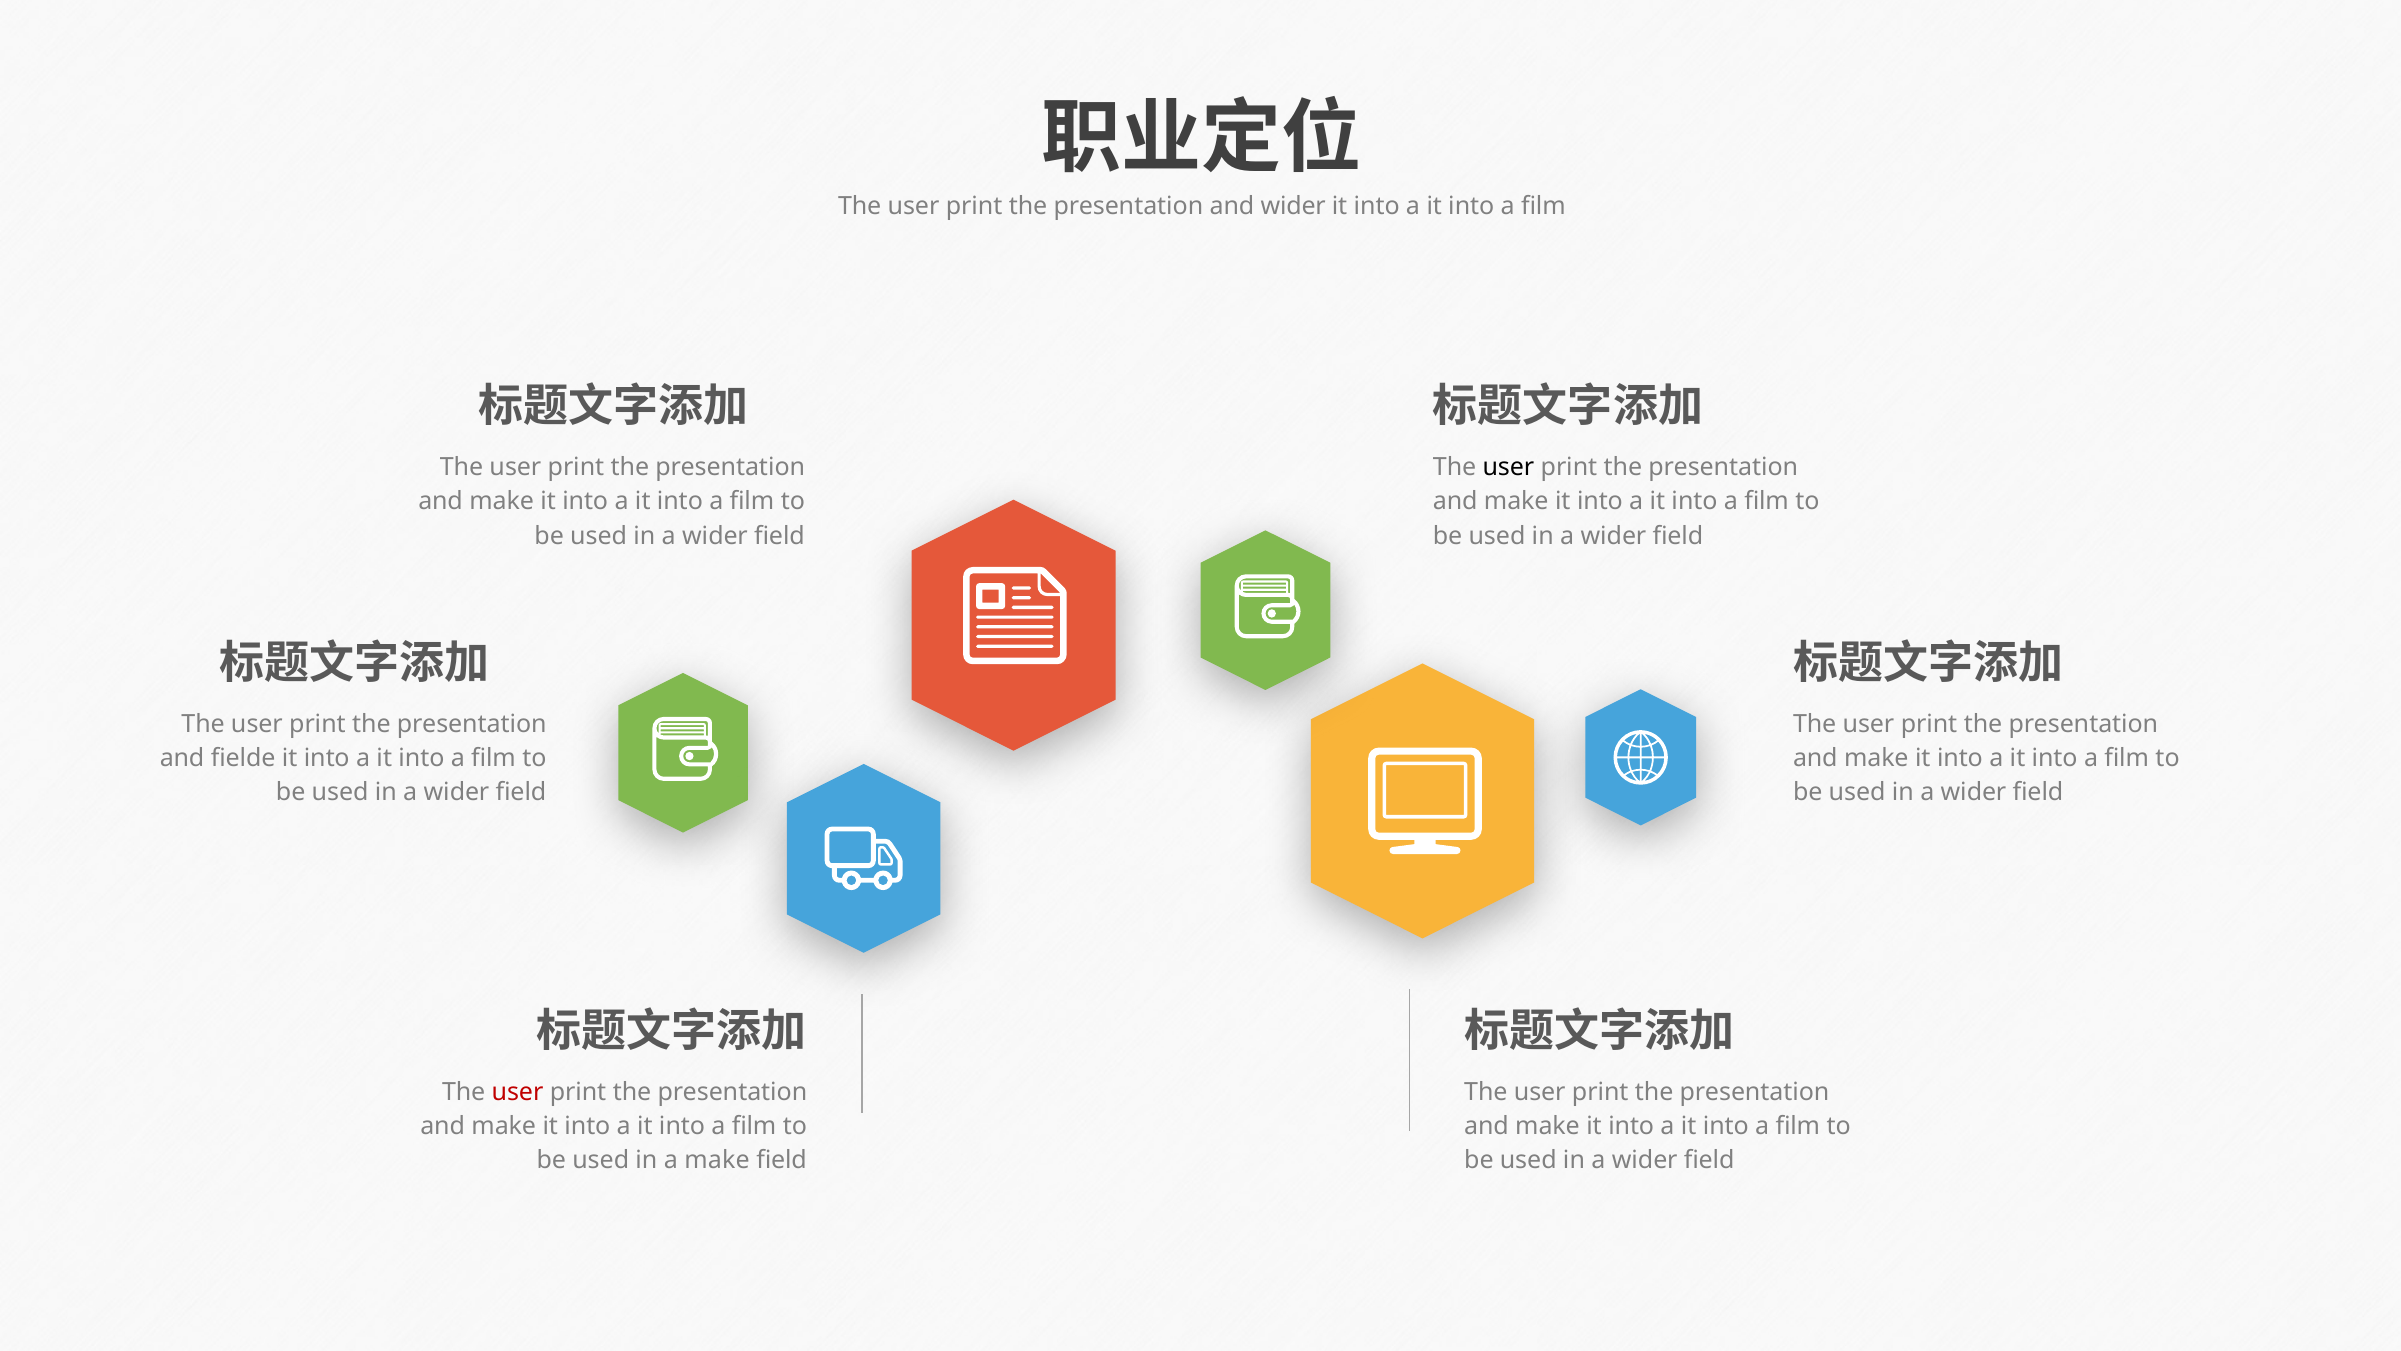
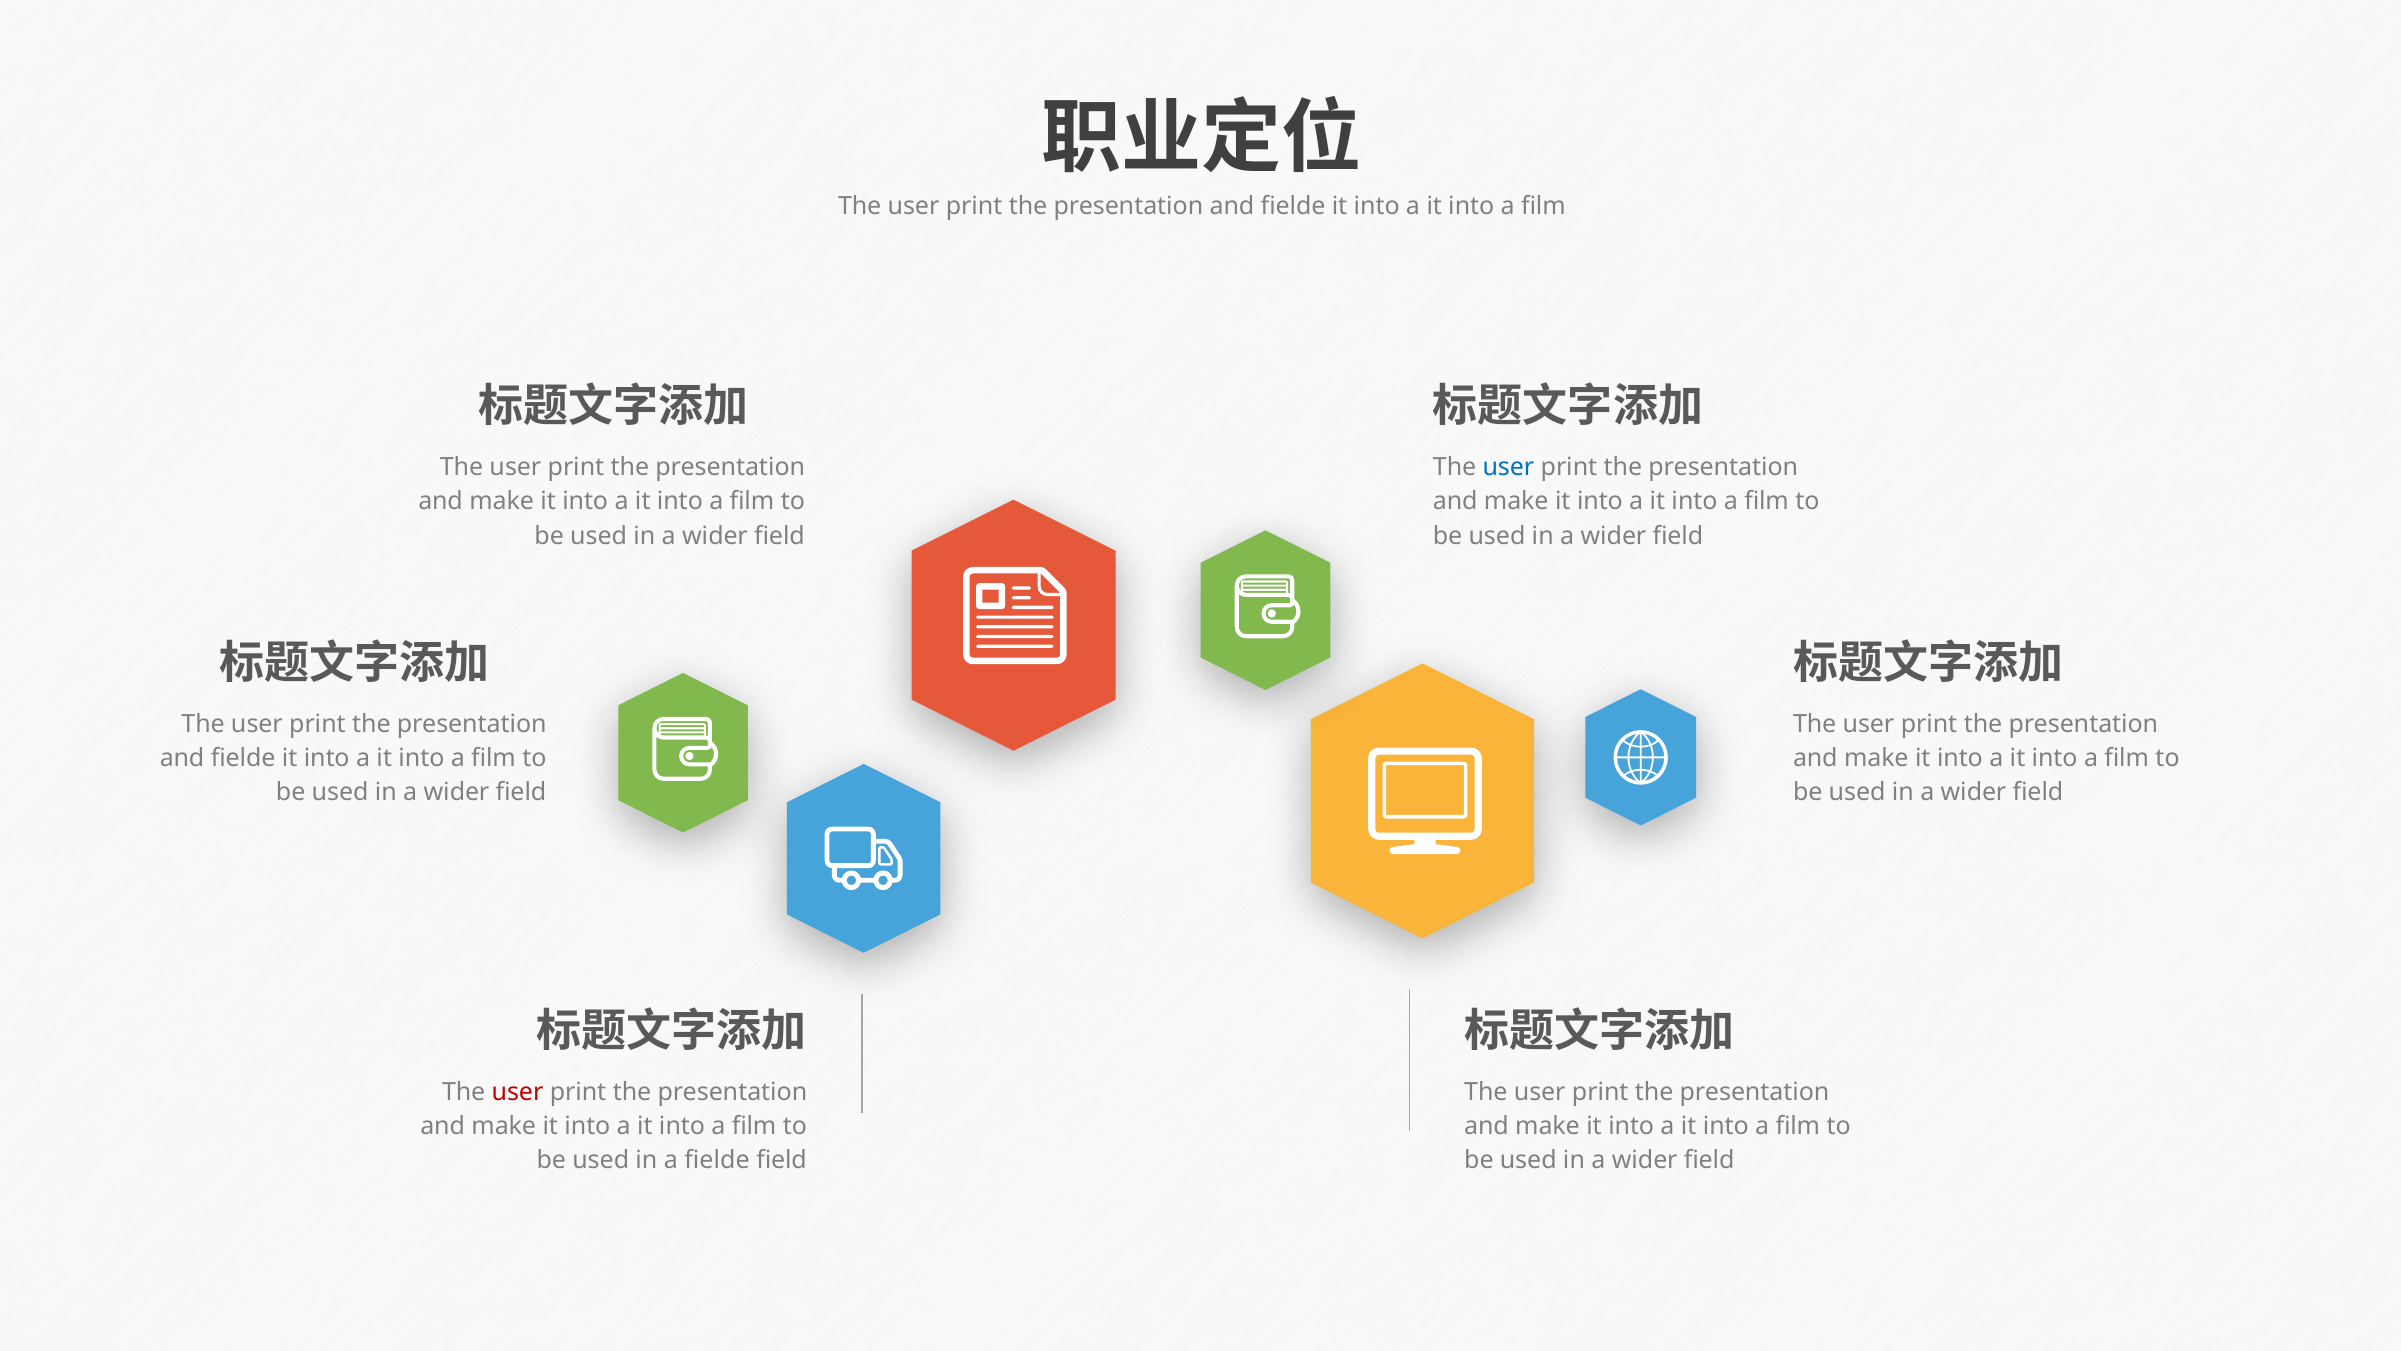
wider at (1293, 206): wider -> fielde
user at (1508, 467) colour: black -> blue
a make: make -> fielde
